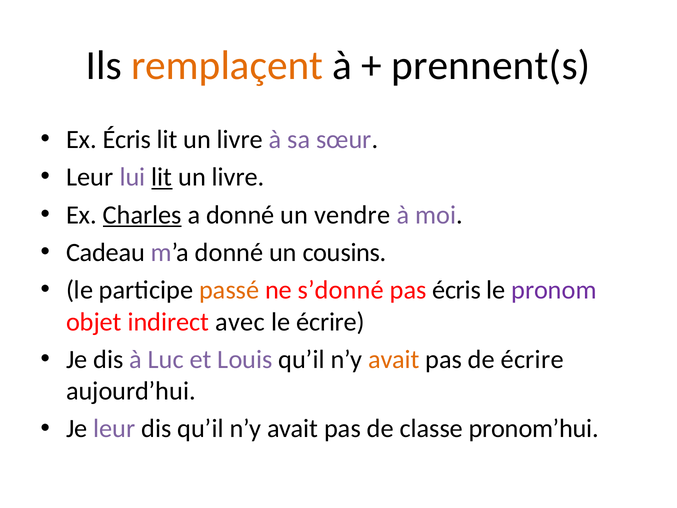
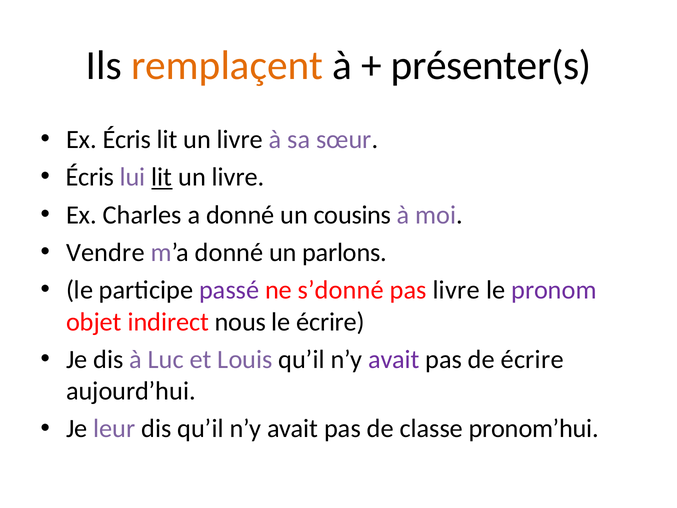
prennent(s: prennent(s -> présenter(s
Leur at (90, 177): Leur -> Écris
Charles underline: present -> none
vendre: vendre -> cousins
Cadeau: Cadeau -> Vendre
cousins: cousins -> parlons
passé colour: orange -> purple
pas écris: écris -> livre
avec: avec -> nous
avait at (394, 359) colour: orange -> purple
